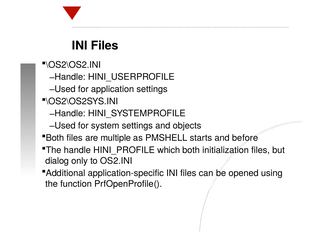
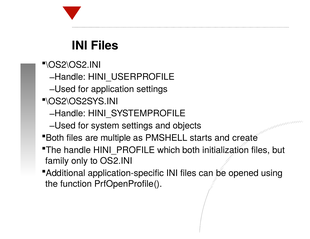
before: before -> create
dialog: dialog -> family
